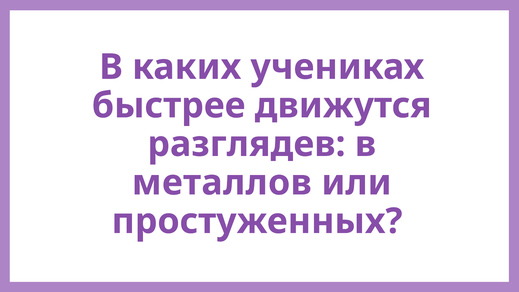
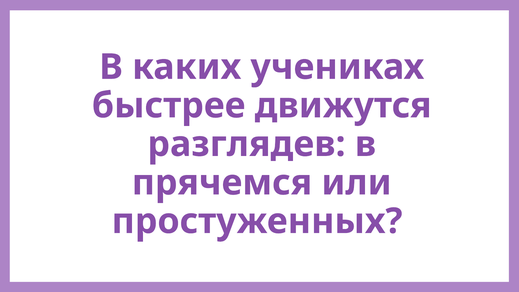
металлов: металлов -> прячемся
